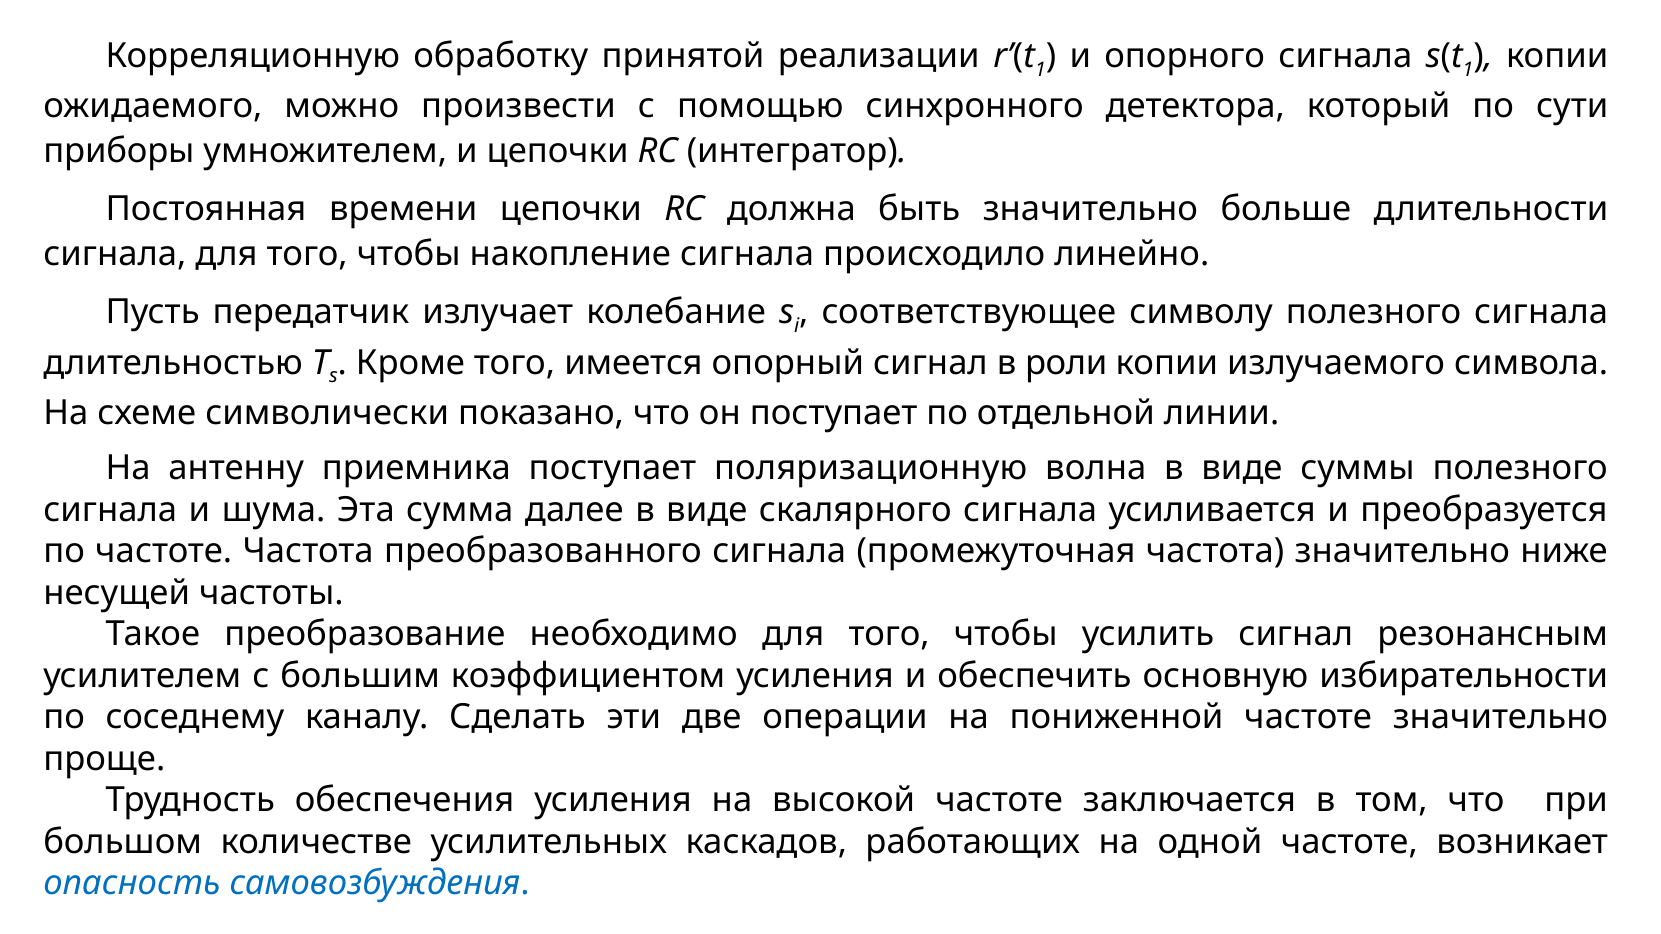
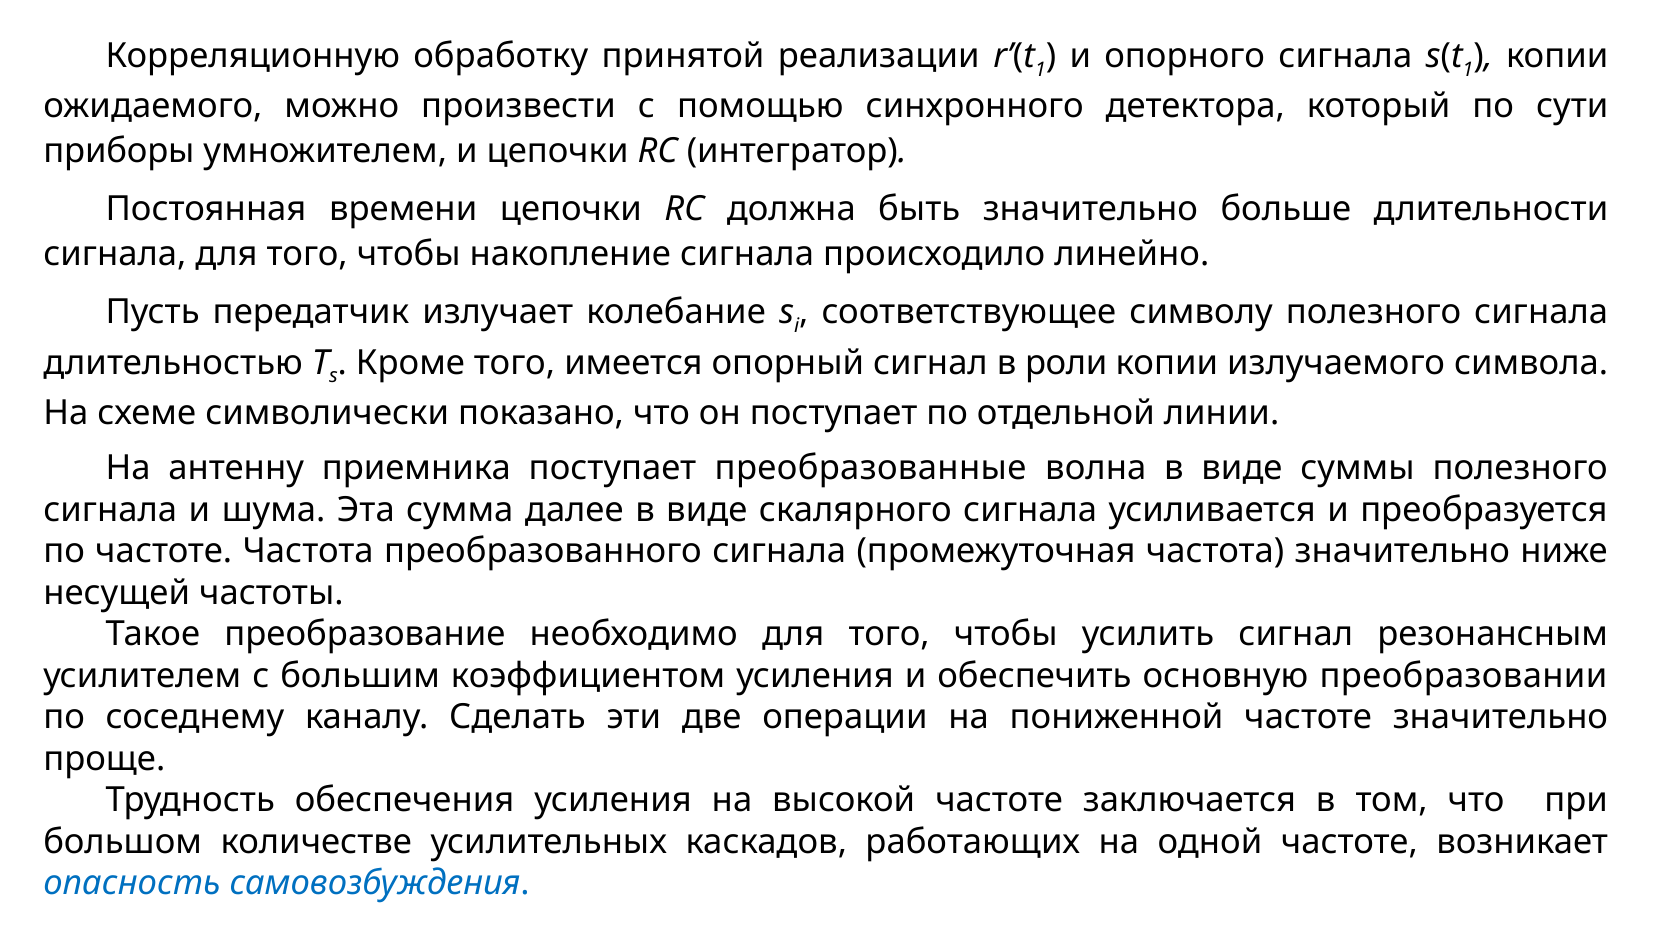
поляризационную: поляризационную -> преобразованные
избирательности: избирательности -> преобразовании
